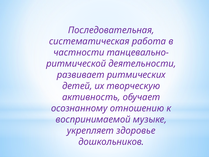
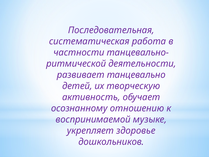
ритмических: ритмических -> танцевально
